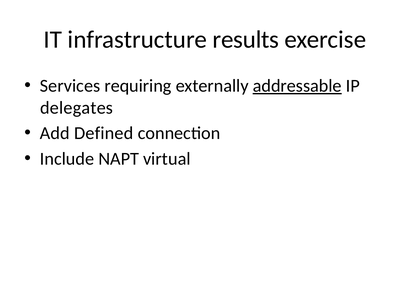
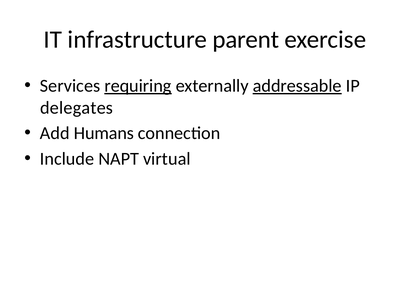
results: results -> parent
requiring underline: none -> present
Defined: Defined -> Humans
